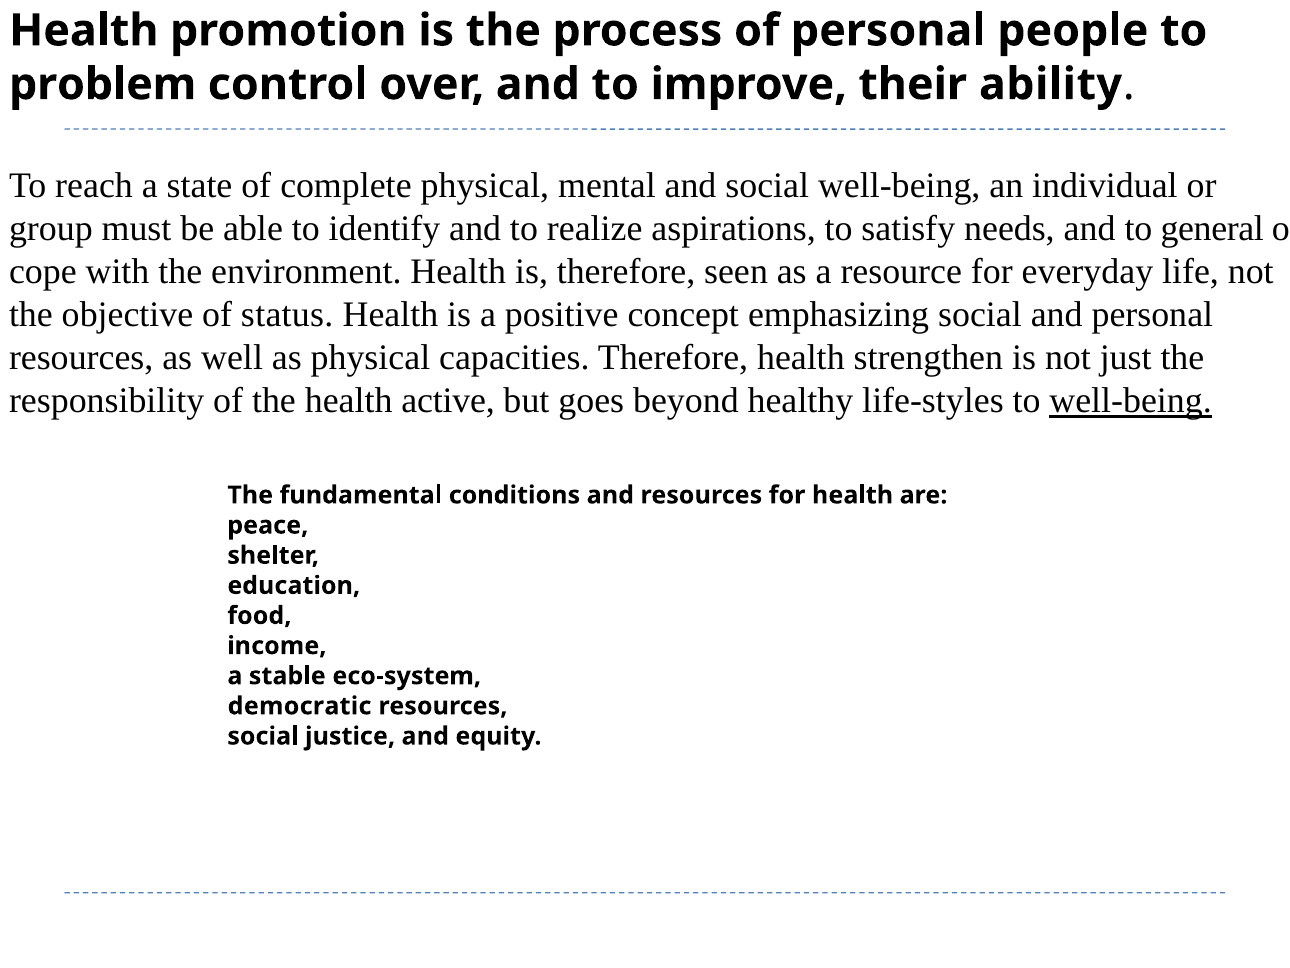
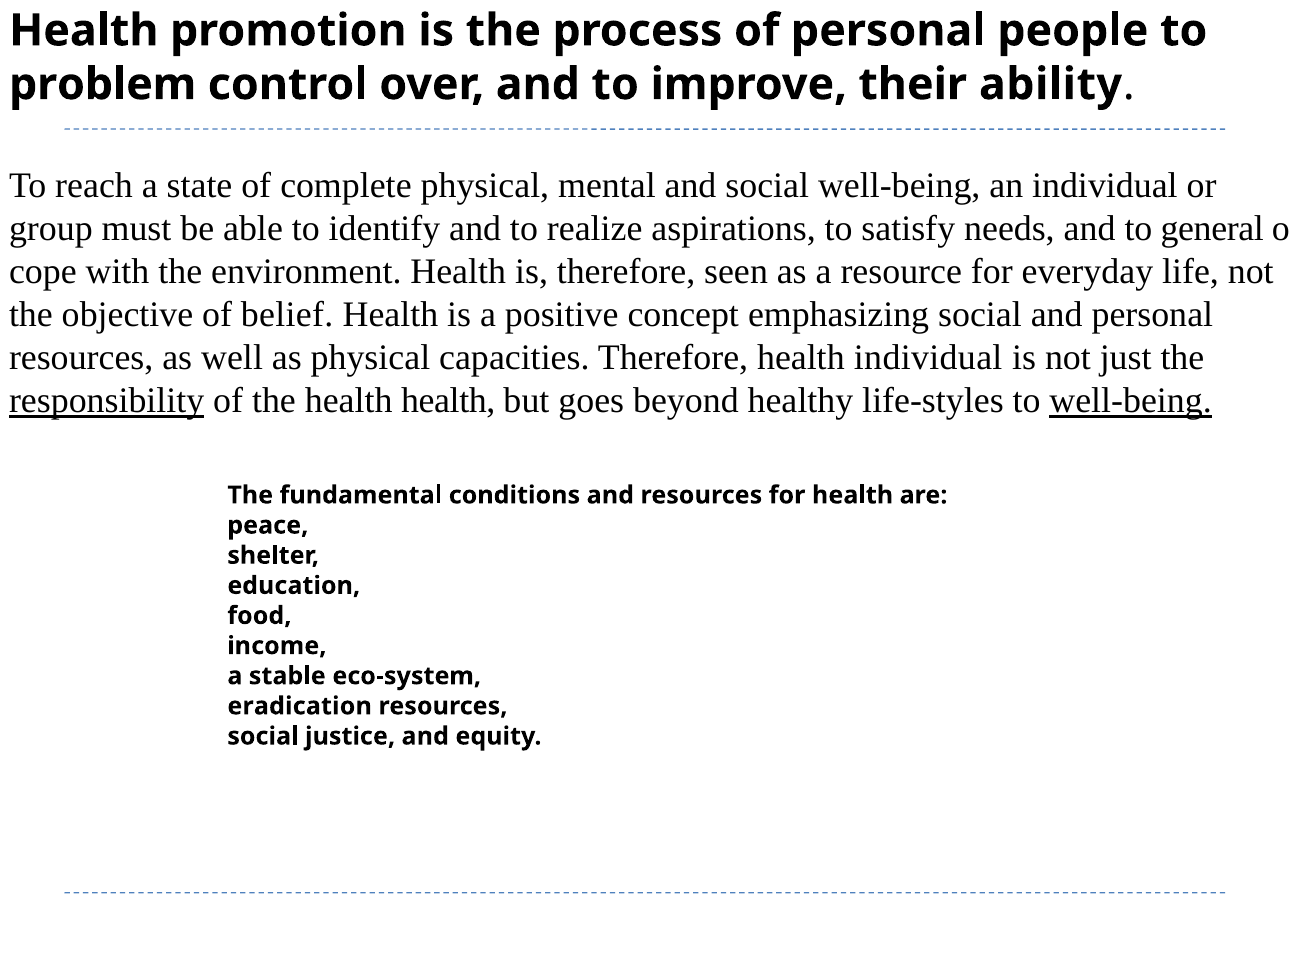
status: status -> belief
health strengthen: strengthen -> individual
responsibility underline: none -> present
health active: active -> health
democratic: democratic -> eradication
